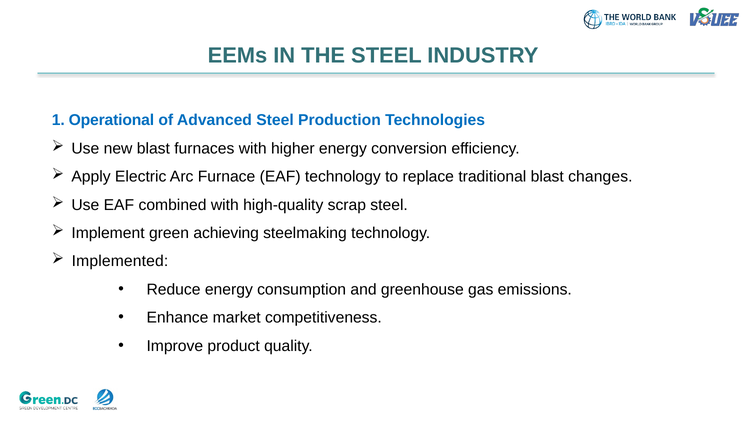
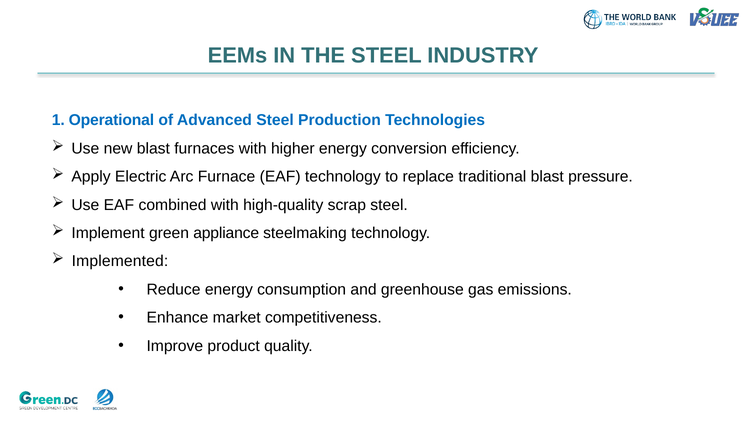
changes: changes -> pressure
achieving: achieving -> appliance
